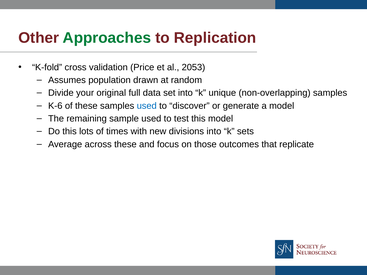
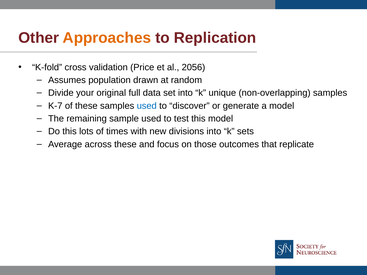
Approaches colour: green -> orange
2053: 2053 -> 2056
K-6: K-6 -> K-7
